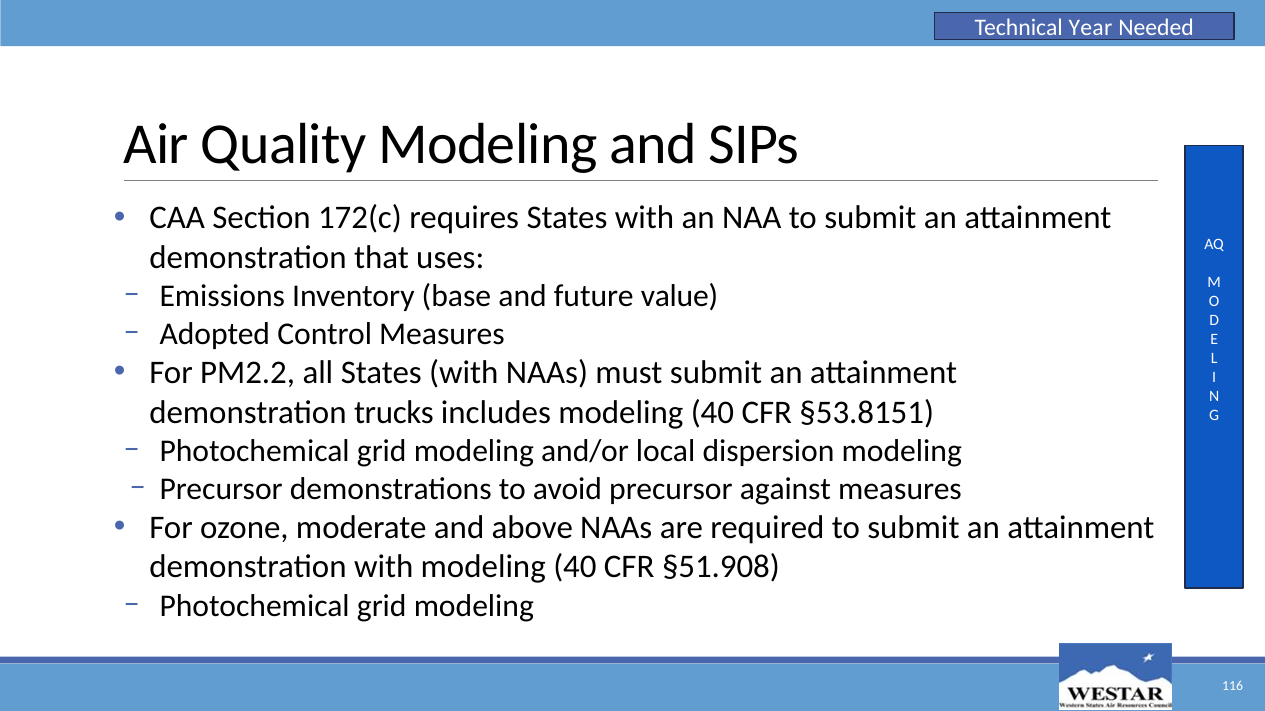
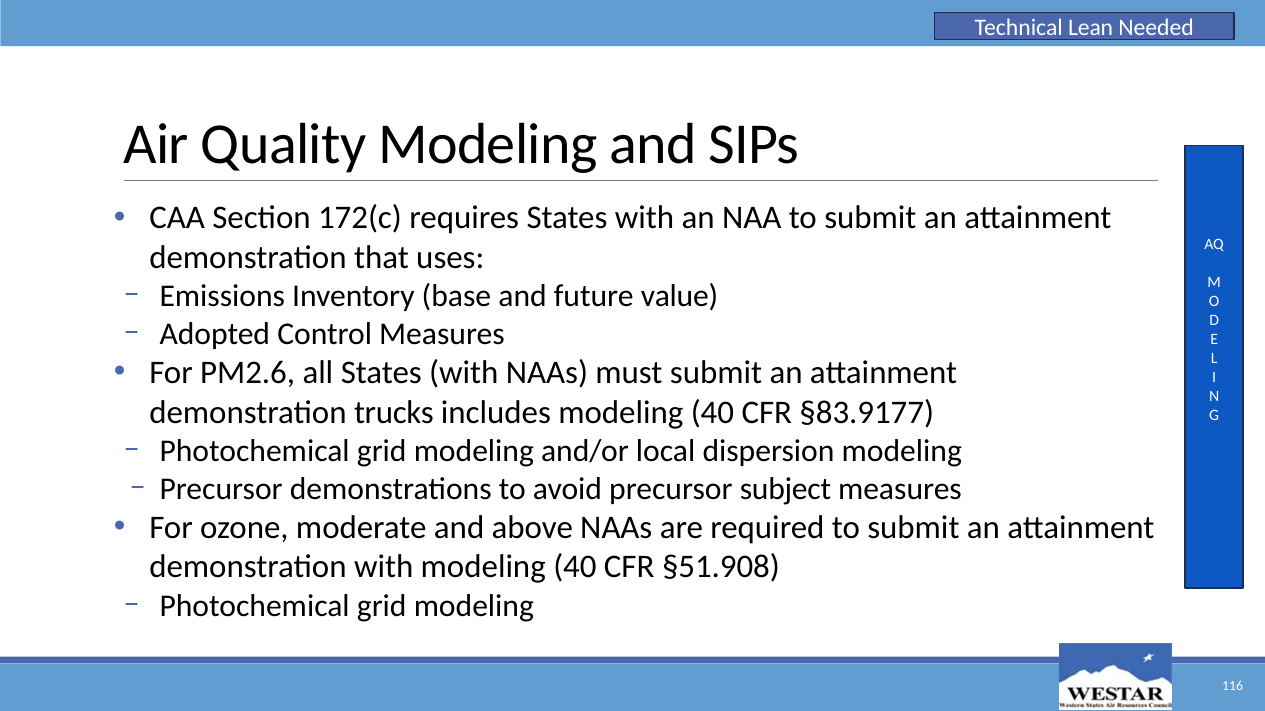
Year: Year -> Lean
PM2.2: PM2.2 -> PM2.6
§53.8151: §53.8151 -> §83.9177
against: against -> subject
